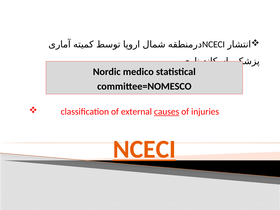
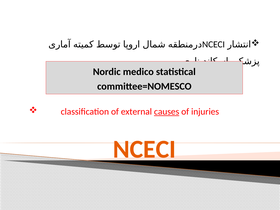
NCECI at (144, 149) underline: present -> none
